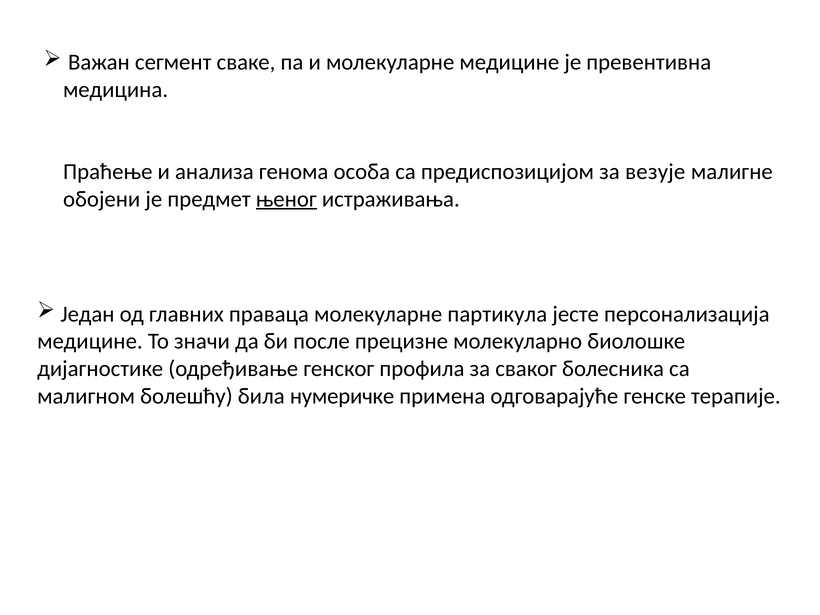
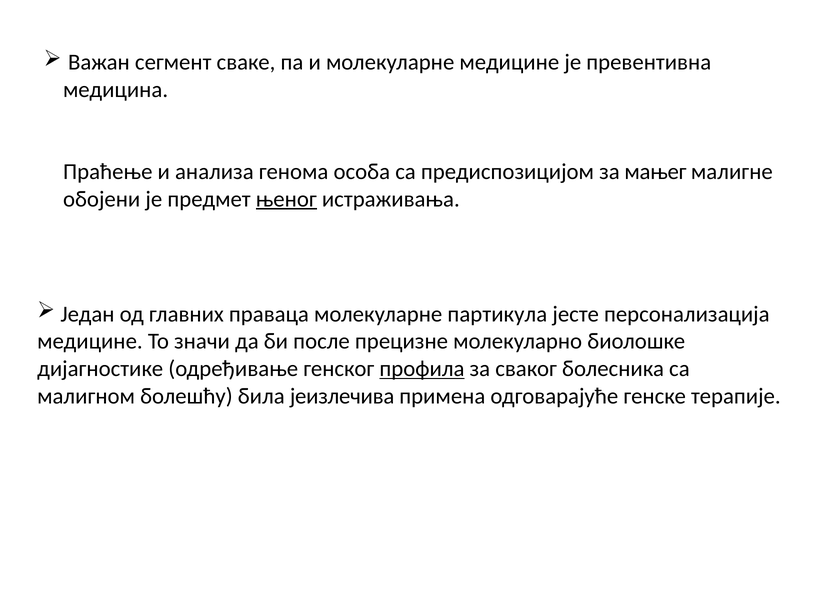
везује: везује -> мањег
профила underline: none -> present
нумеричке: нумеричке -> јеизлечива
